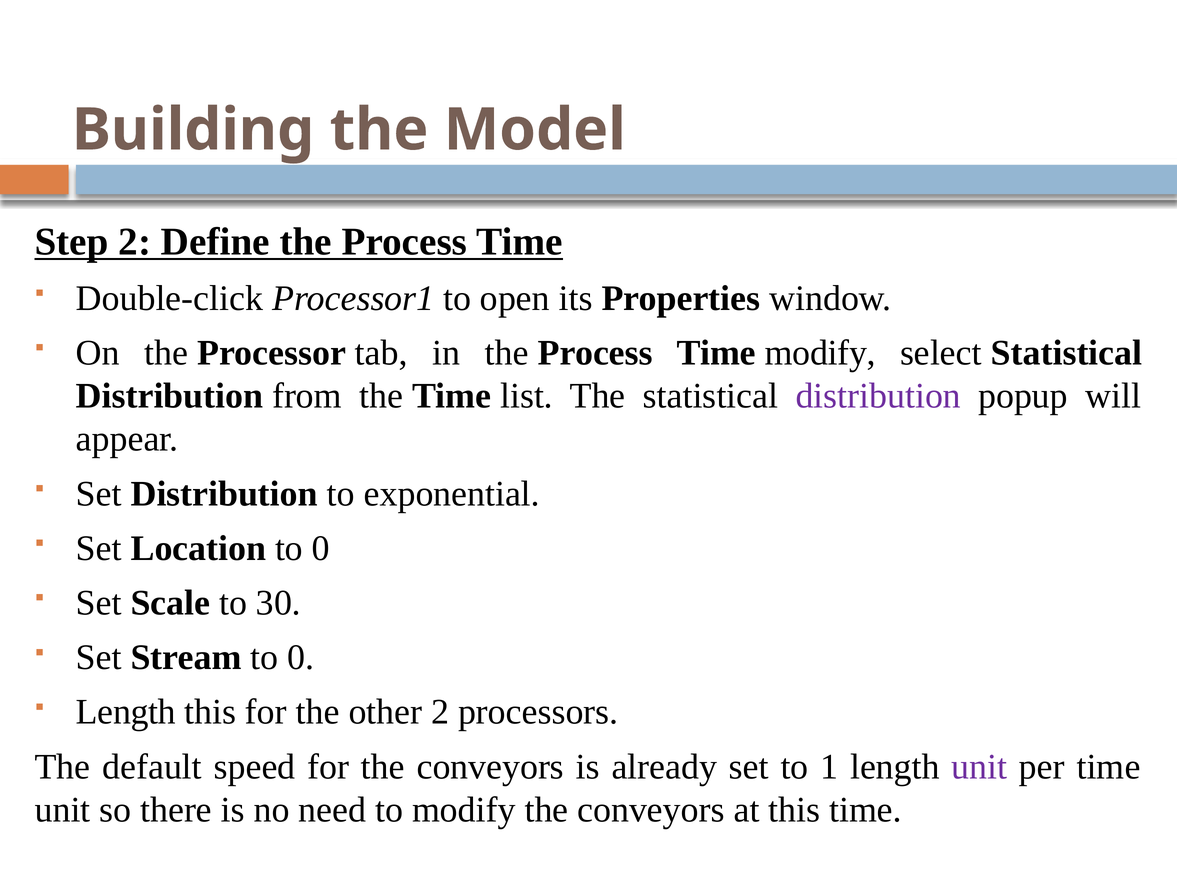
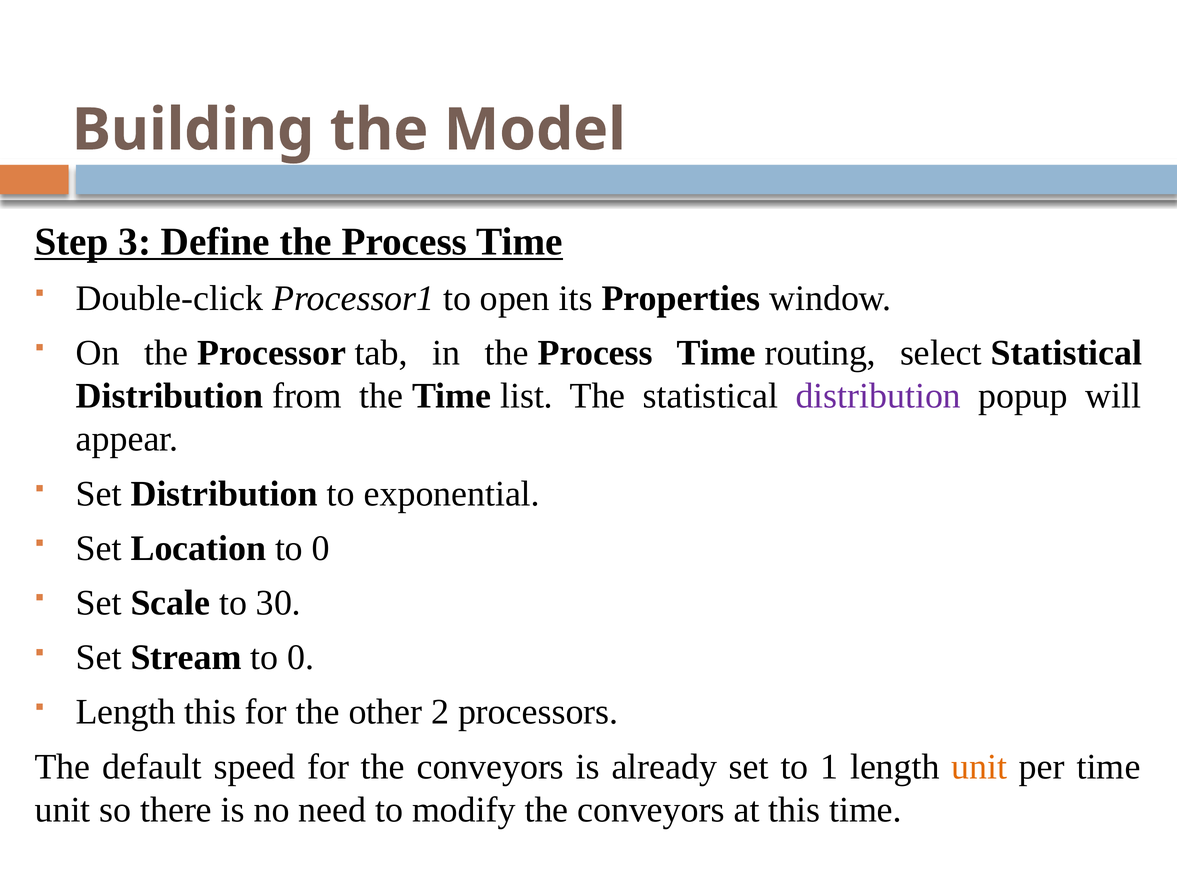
Step 2: 2 -> 3
Time modify: modify -> routing
unit at (979, 766) colour: purple -> orange
